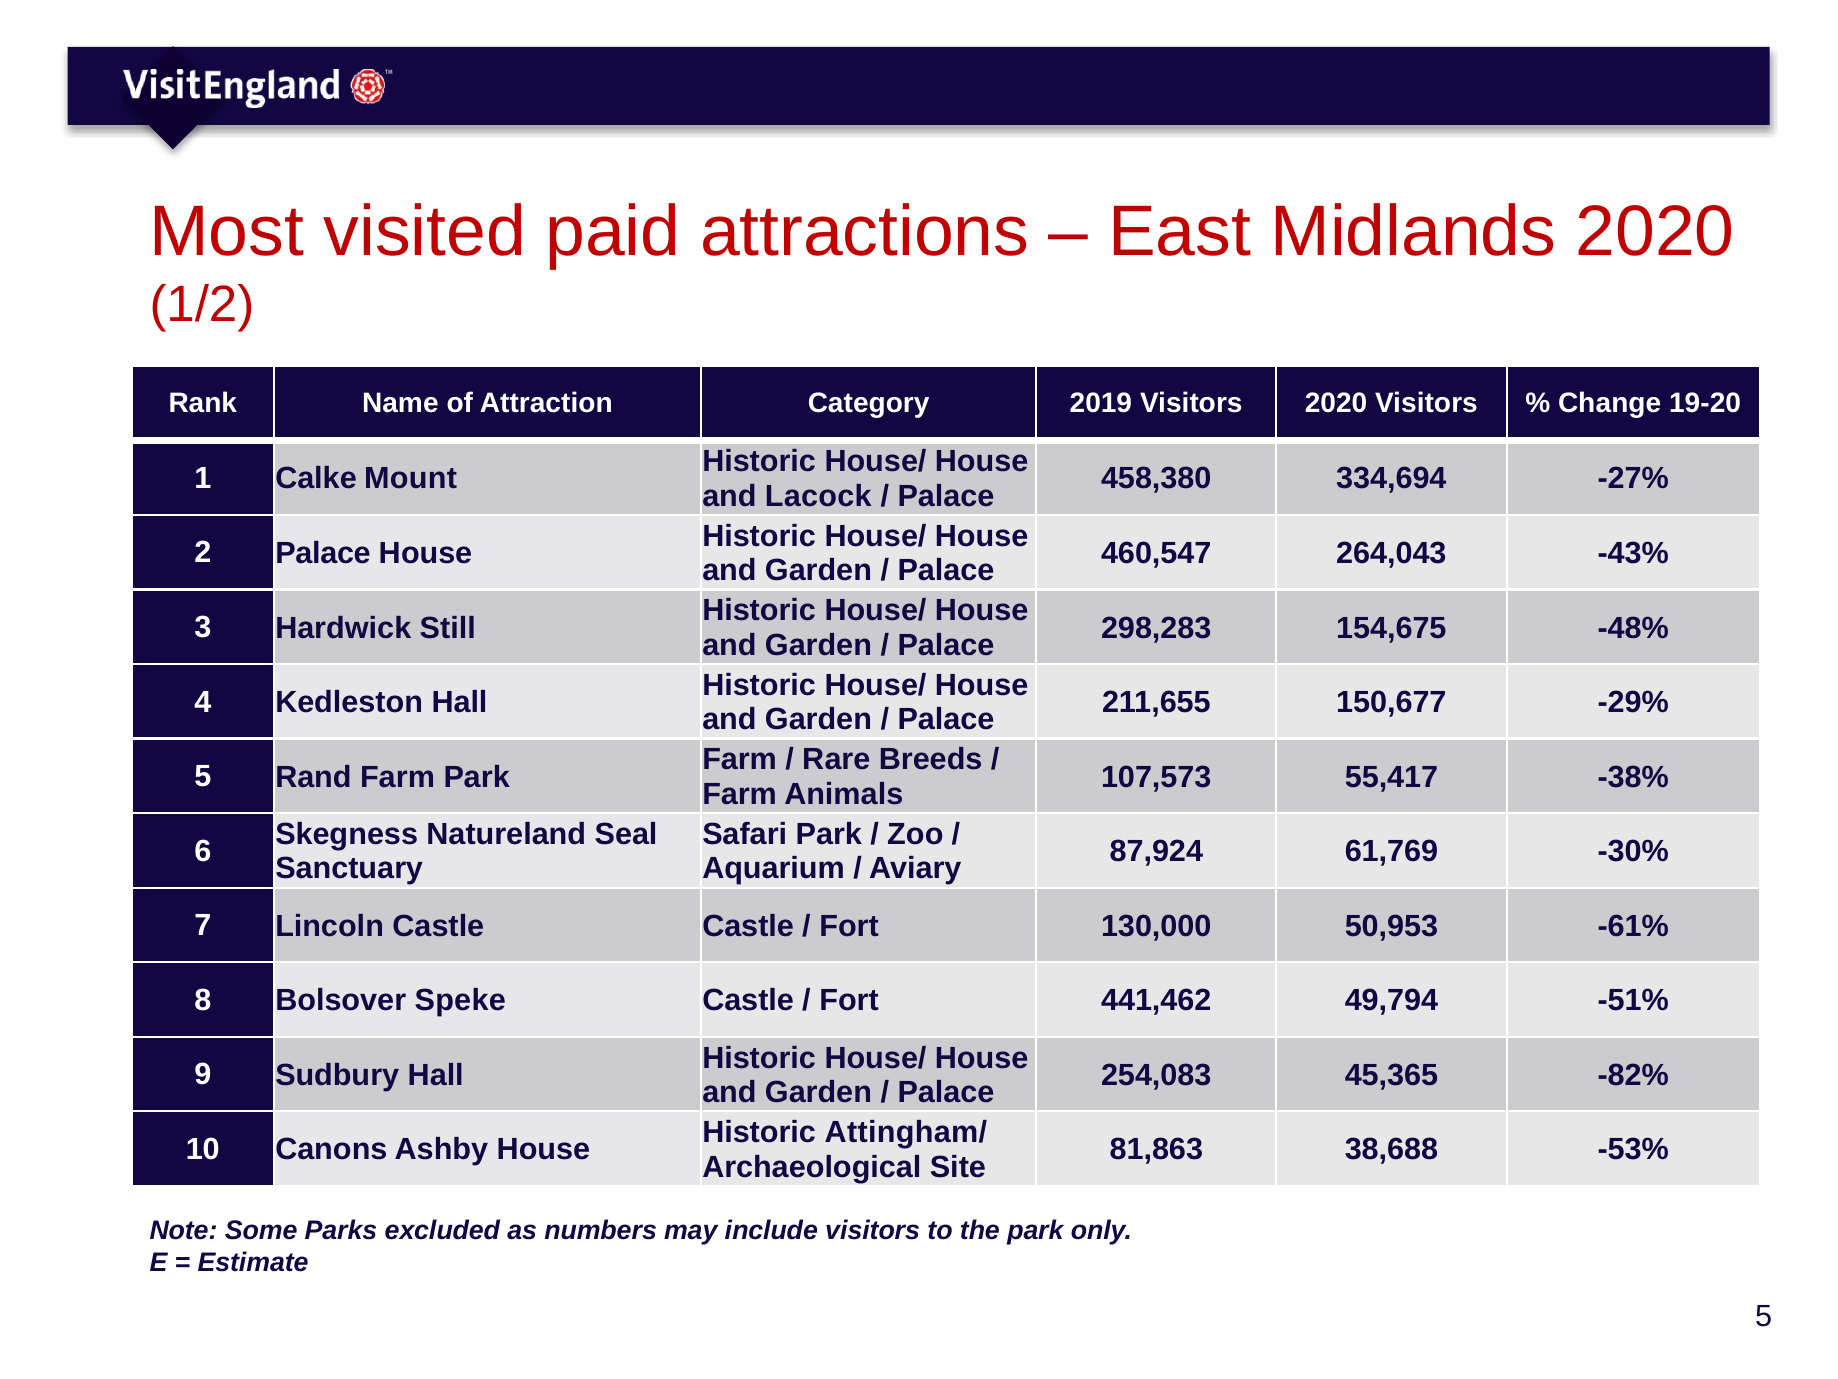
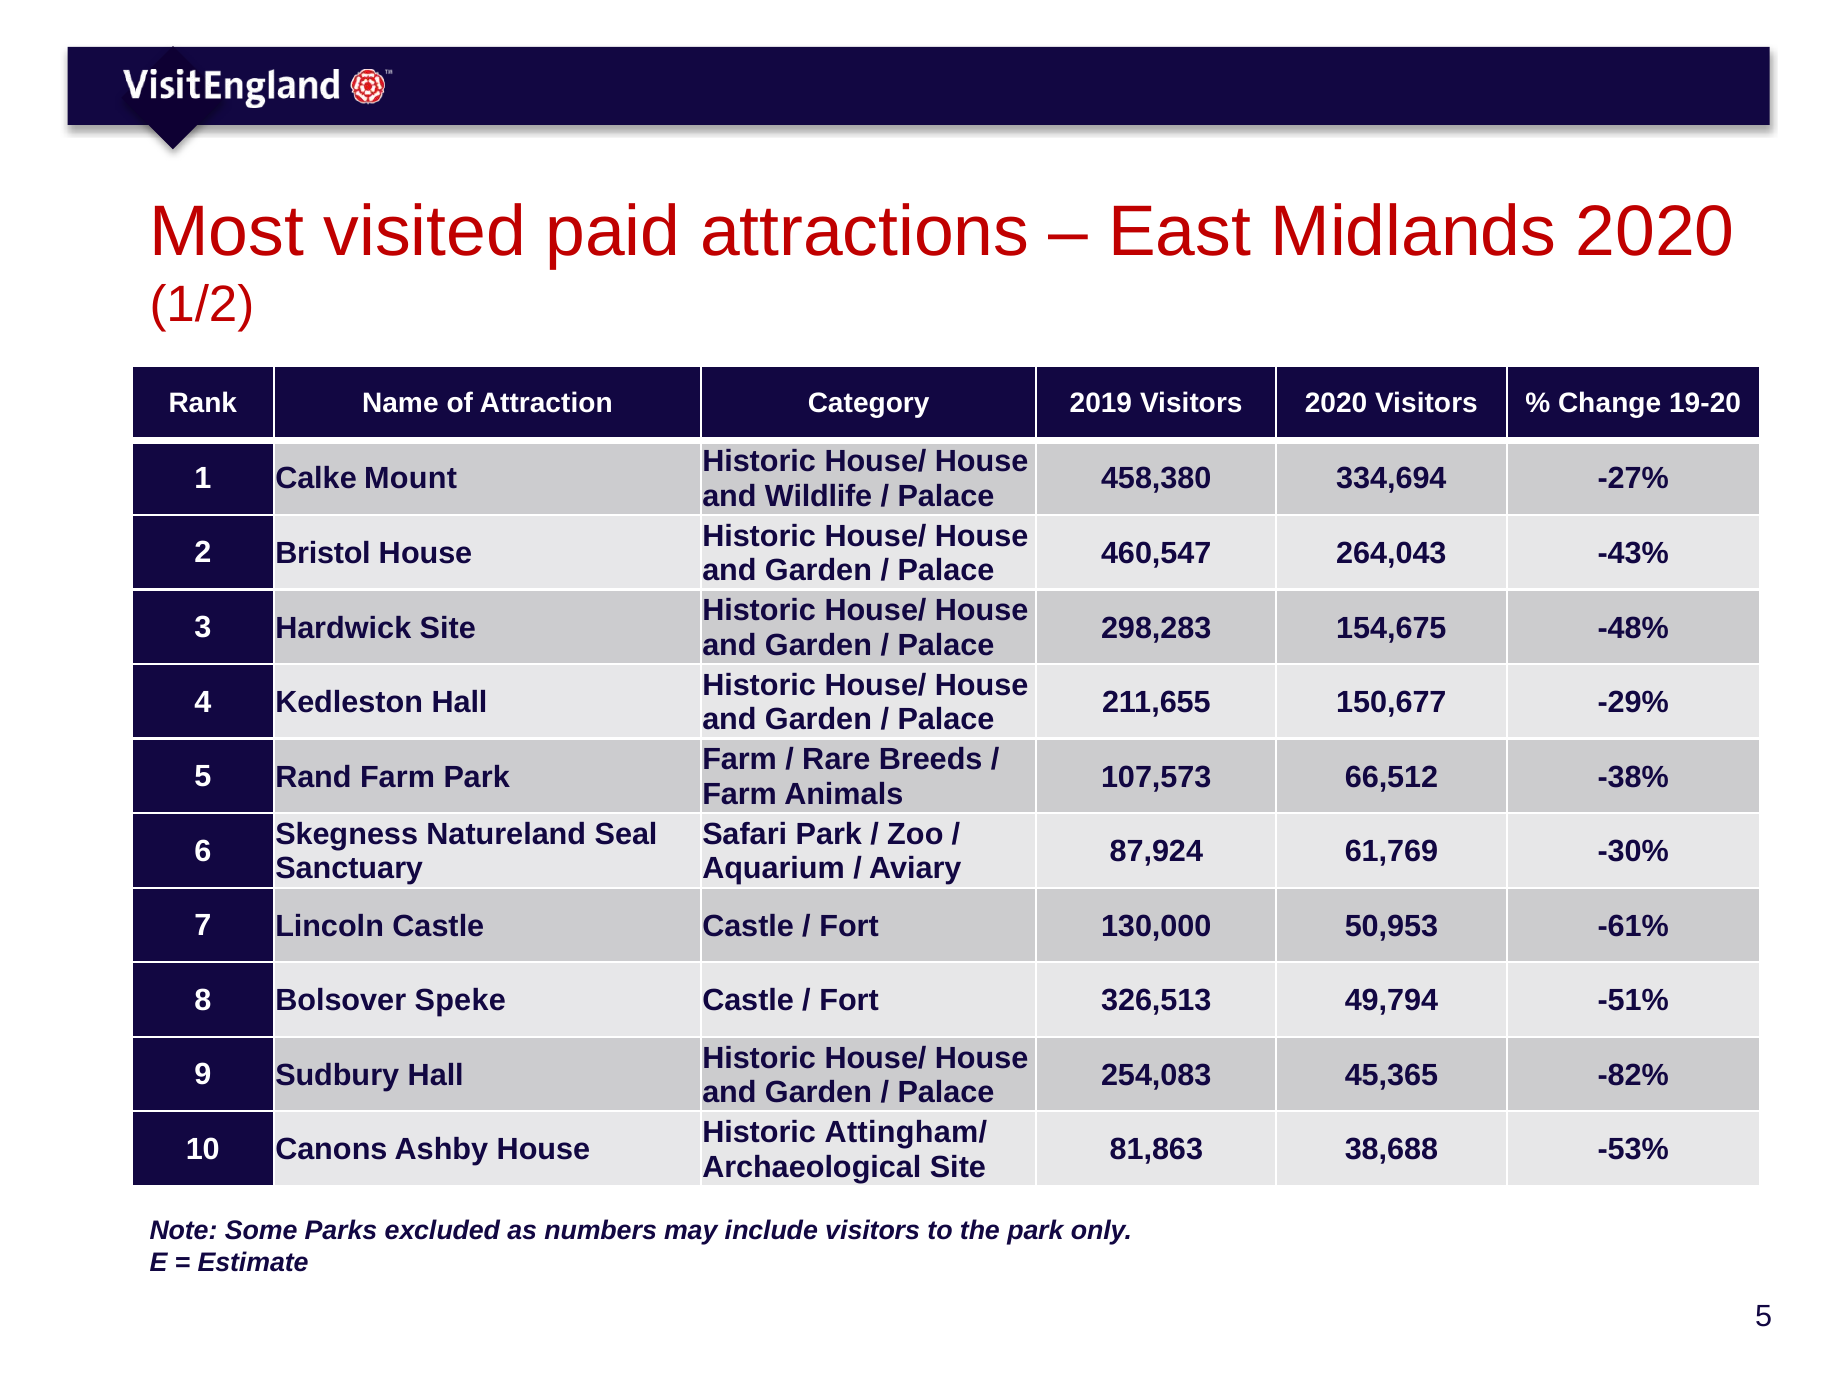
Lacock: Lacock -> Wildlife
2 Palace: Palace -> Bristol
Hardwick Still: Still -> Site
55,417: 55,417 -> 66,512
441,462: 441,462 -> 326,513
